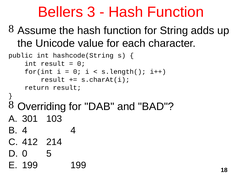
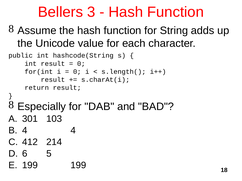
Overriding: Overriding -> Especially
0 at (25, 154): 0 -> 6
